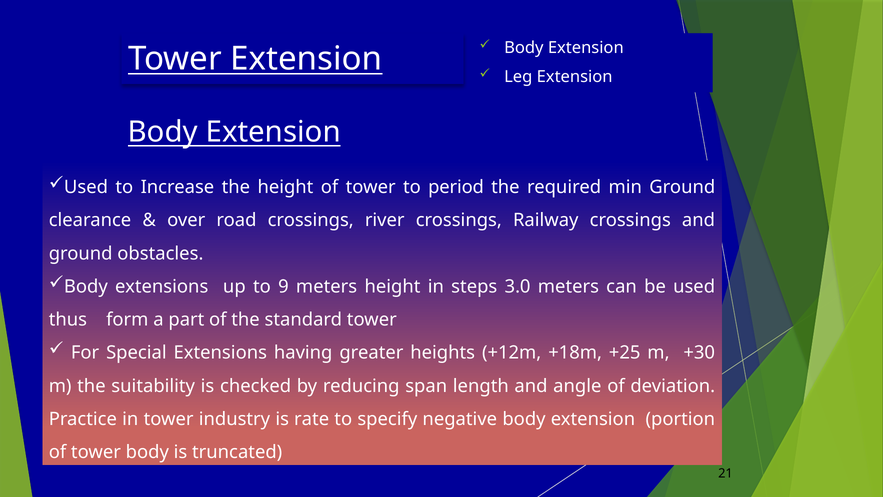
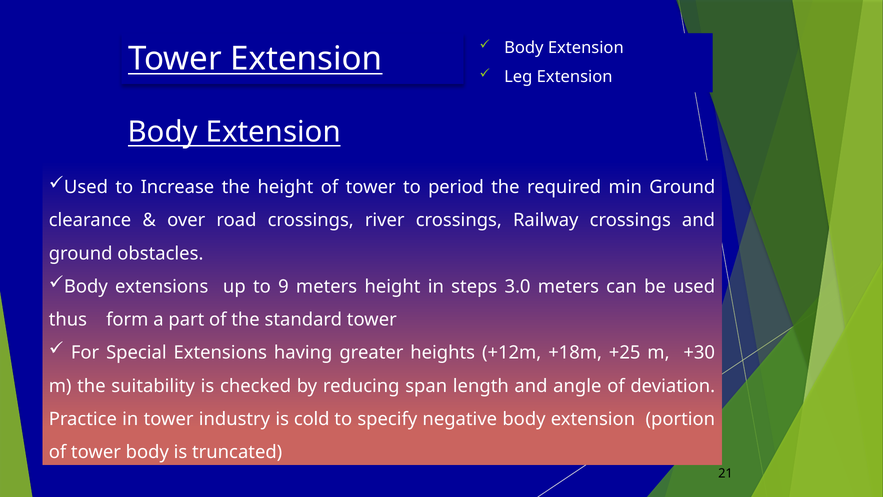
rate: rate -> cold
